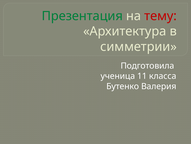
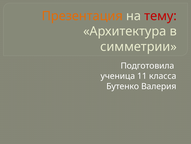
Презентация colour: green -> orange
